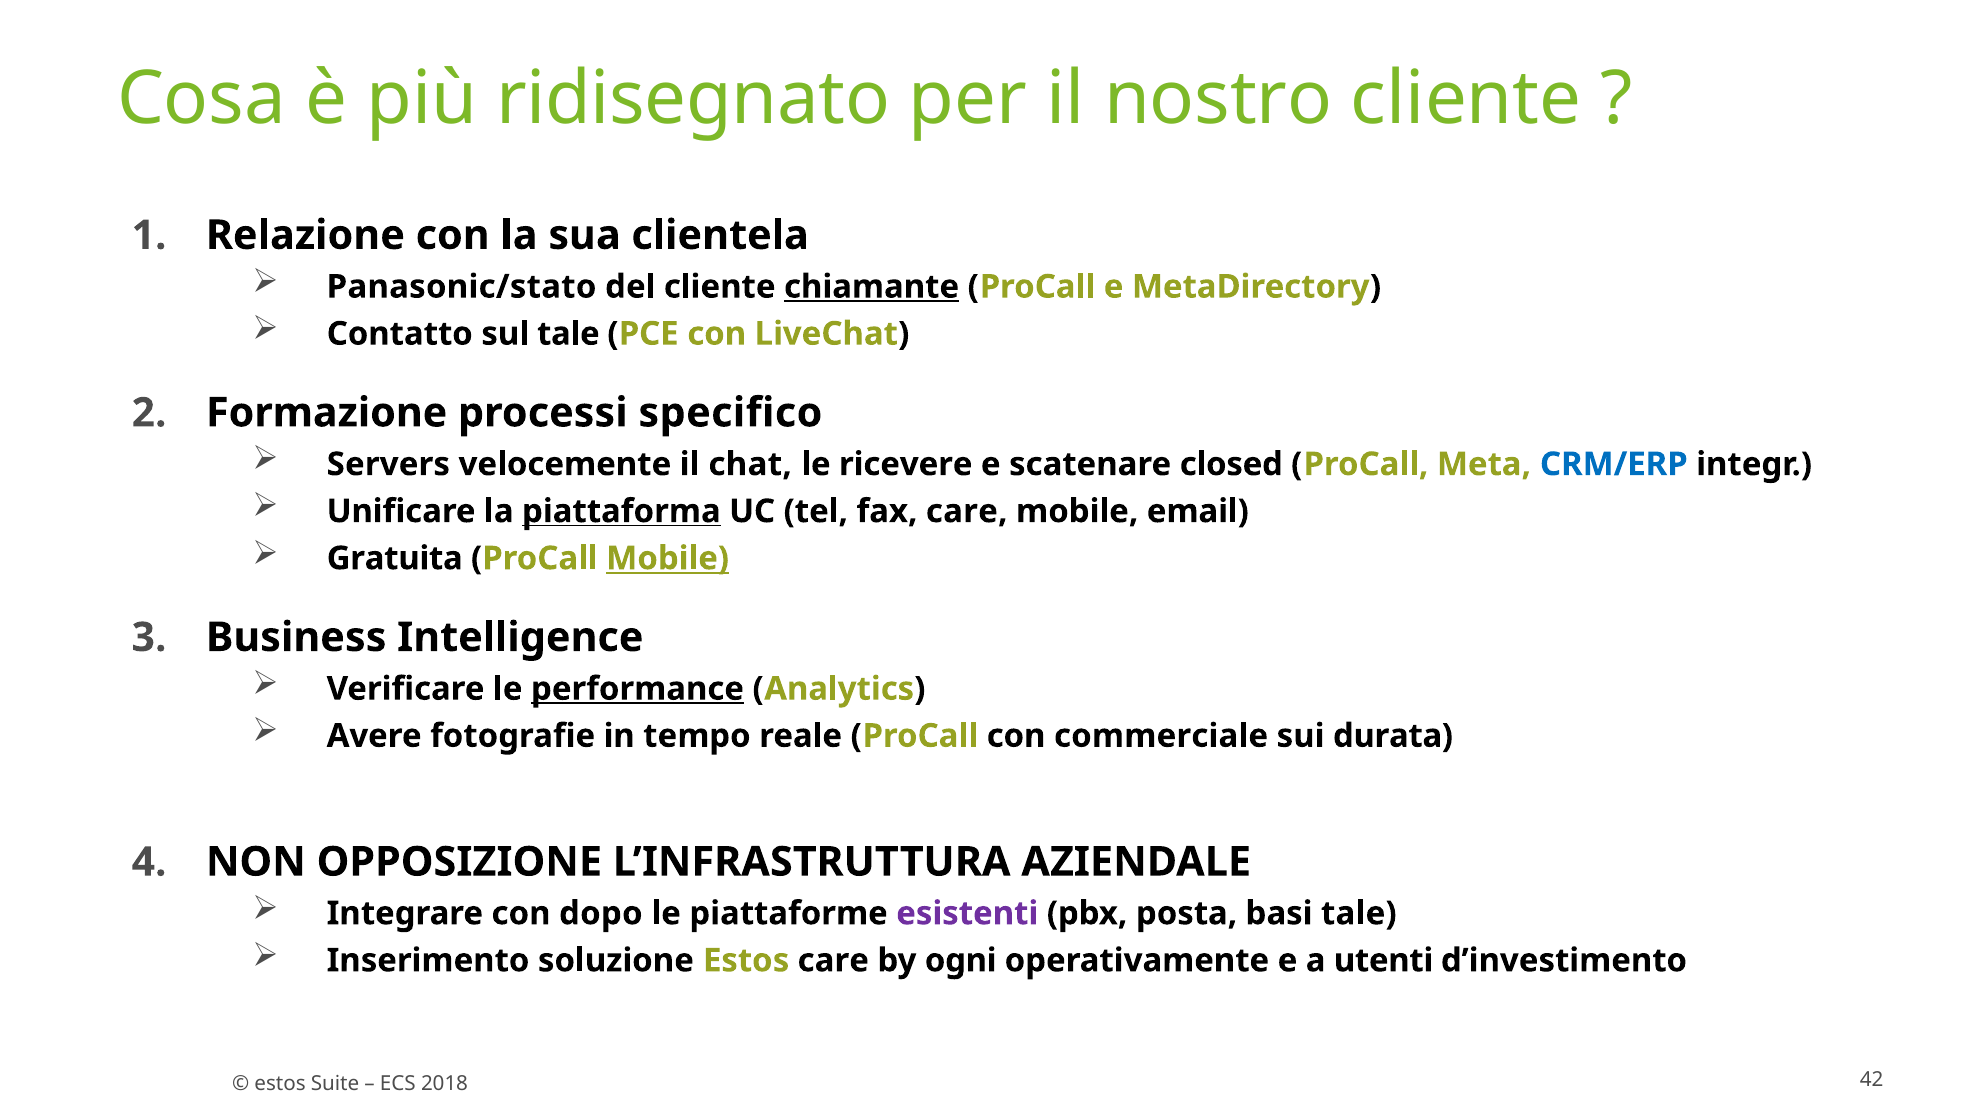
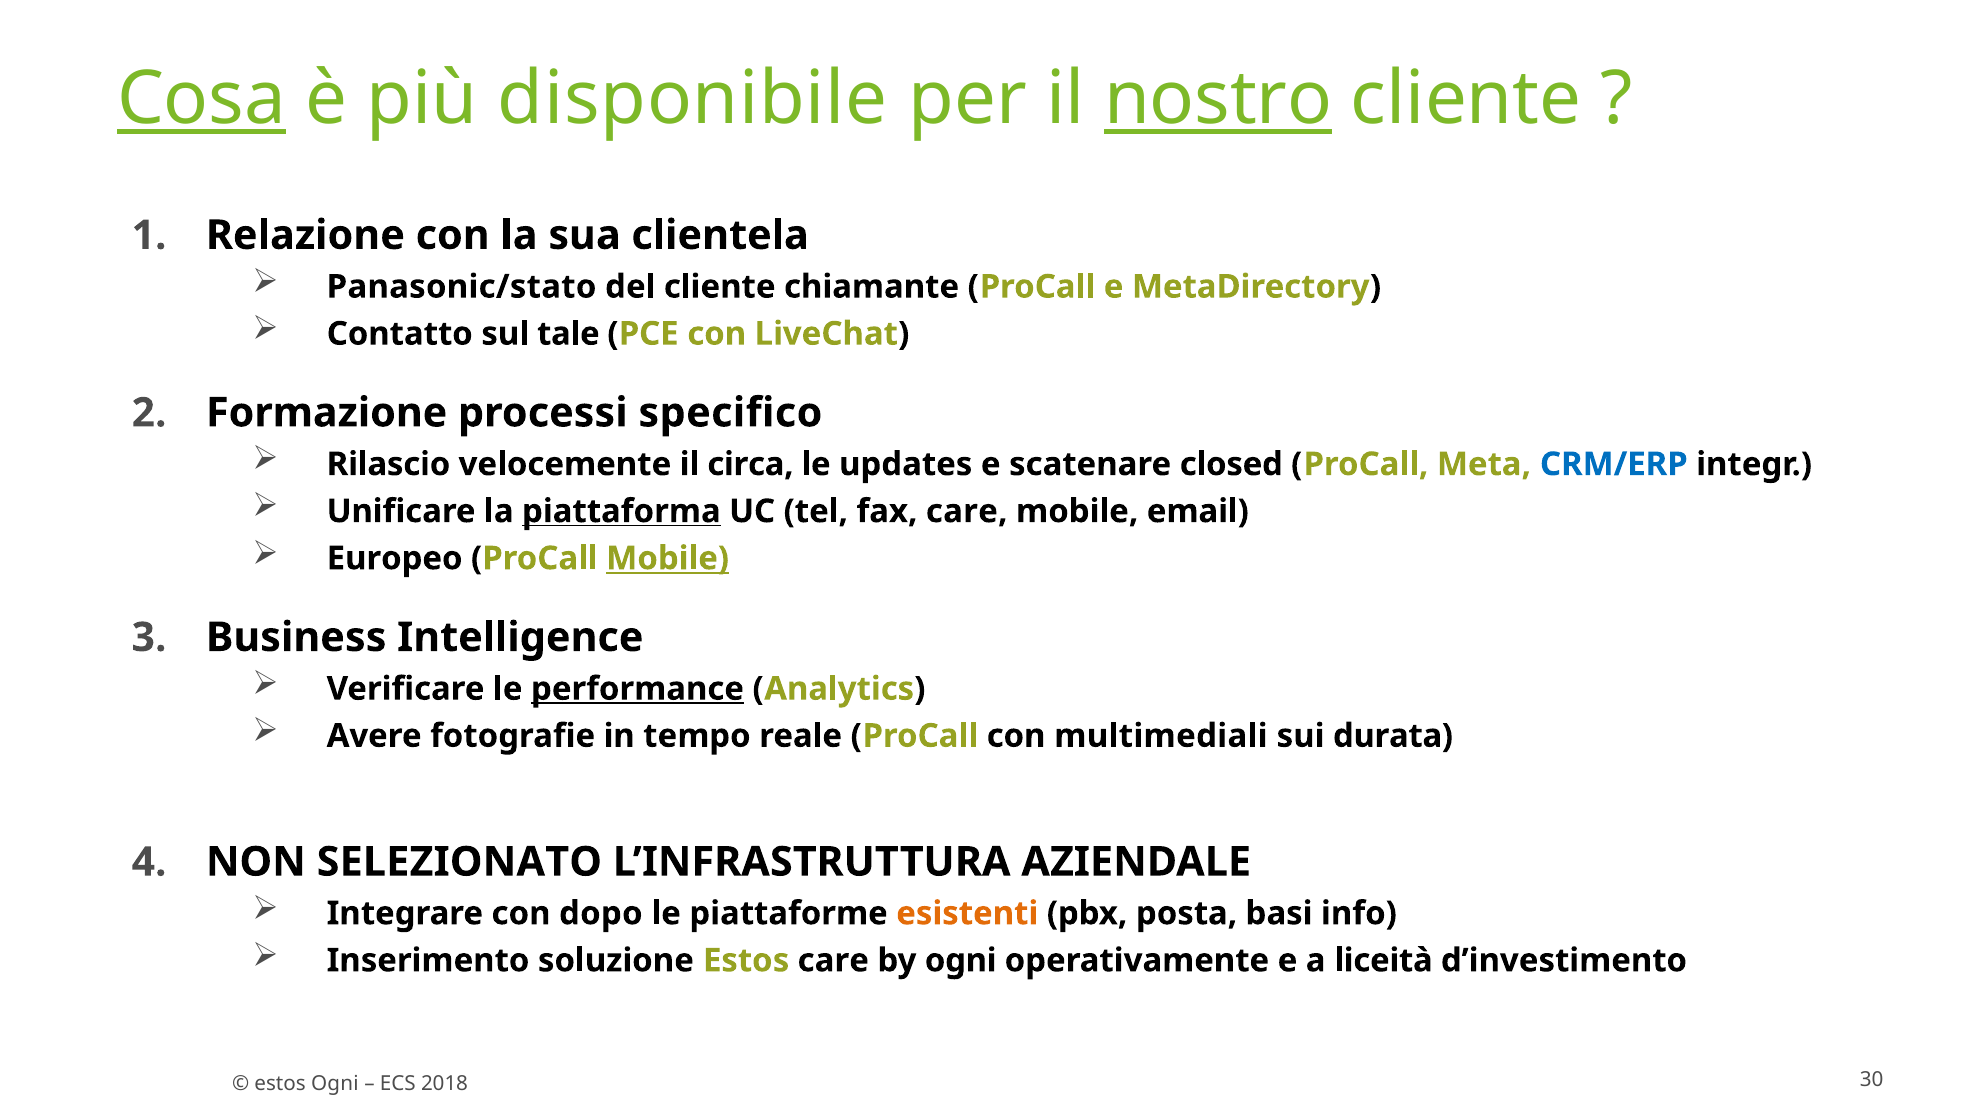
Cosa underline: none -> present
ridisegnato: ridisegnato -> disponibile
nostro underline: none -> present
chiamante underline: present -> none
Servers: Servers -> Rilascio
chat: chat -> circa
ricevere: ricevere -> updates
Gratuita: Gratuita -> Europeo
commerciale: commerciale -> multimediali
OPPOSIZIONE: OPPOSIZIONE -> SELEZIONATO
esistenti colour: purple -> orange
basi tale: tale -> info
utenti: utenti -> liceità
estos Suite: Suite -> Ogni
42: 42 -> 30
